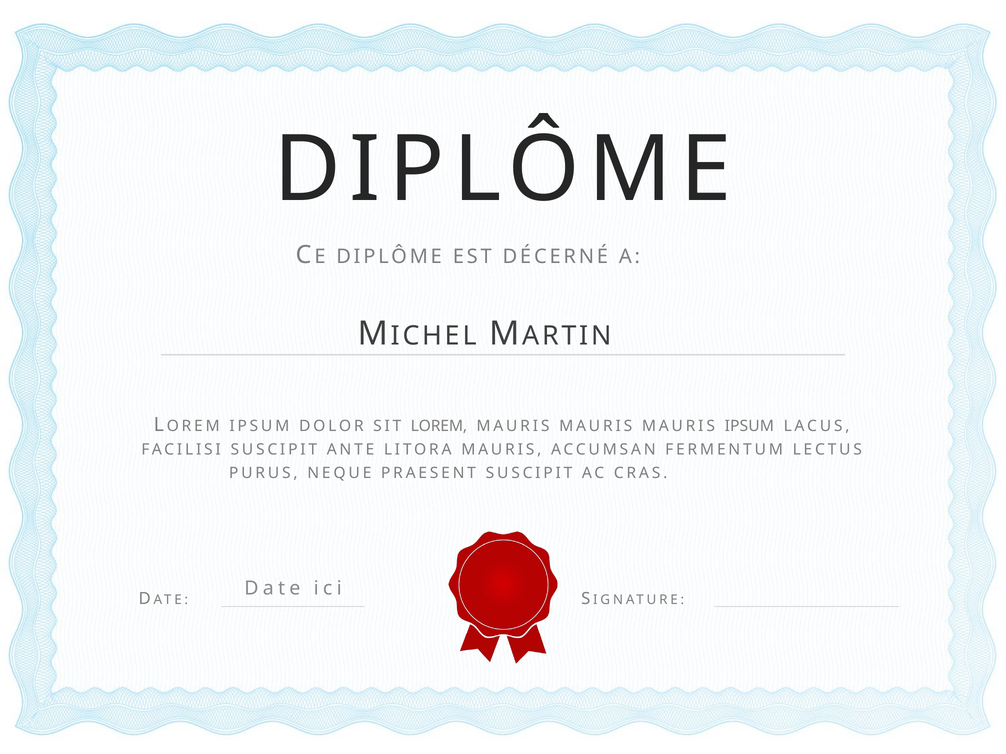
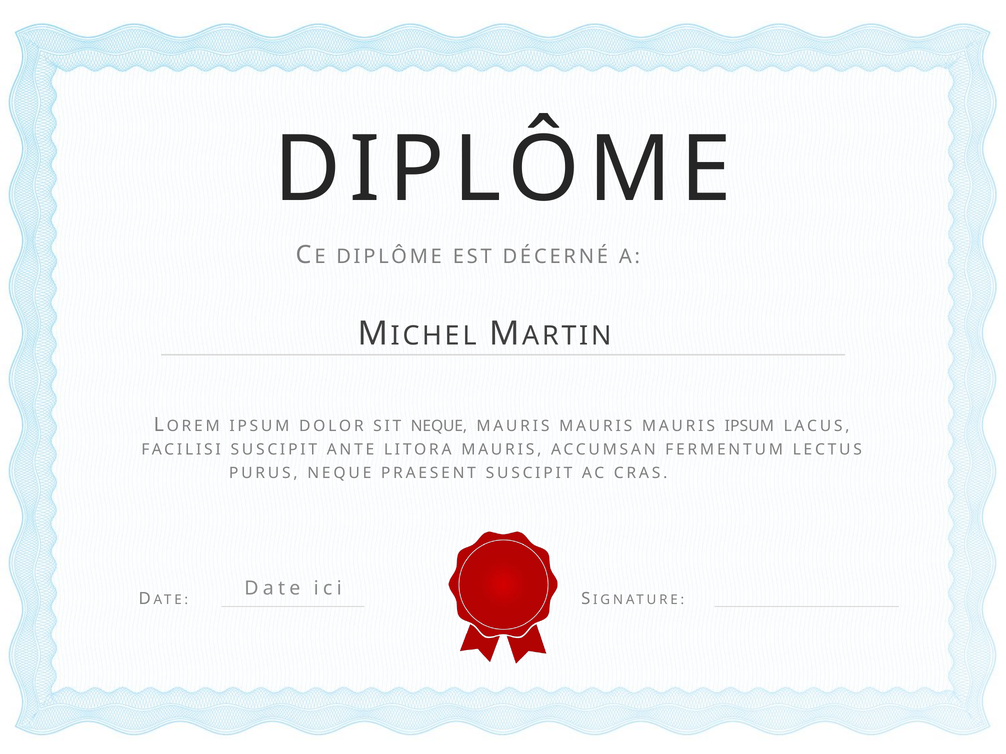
SIT LOREM: LOREM -> NEQUE
